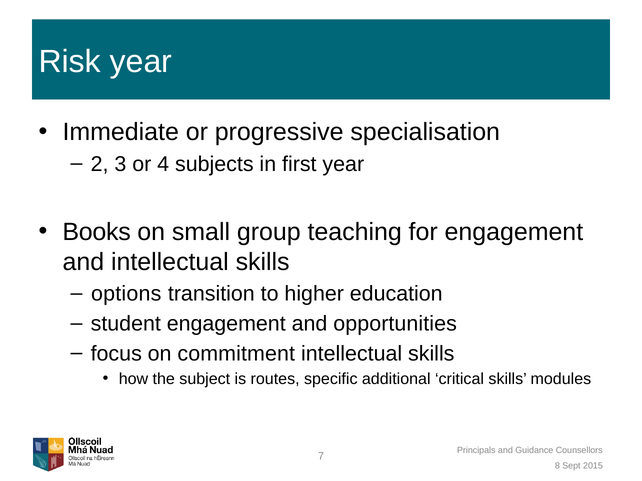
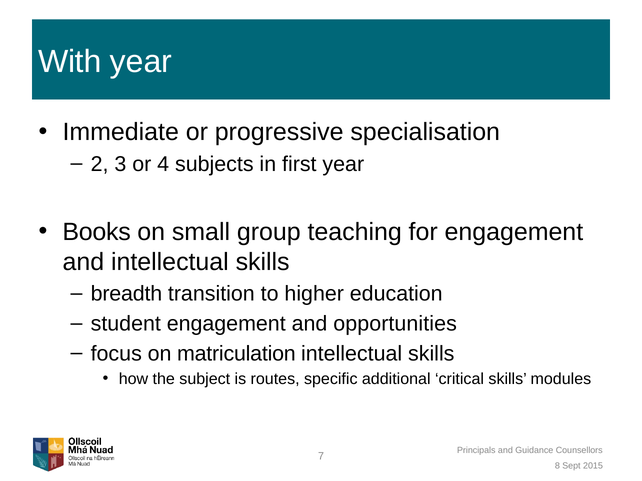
Risk: Risk -> With
options: options -> breadth
commitment: commitment -> matriculation
